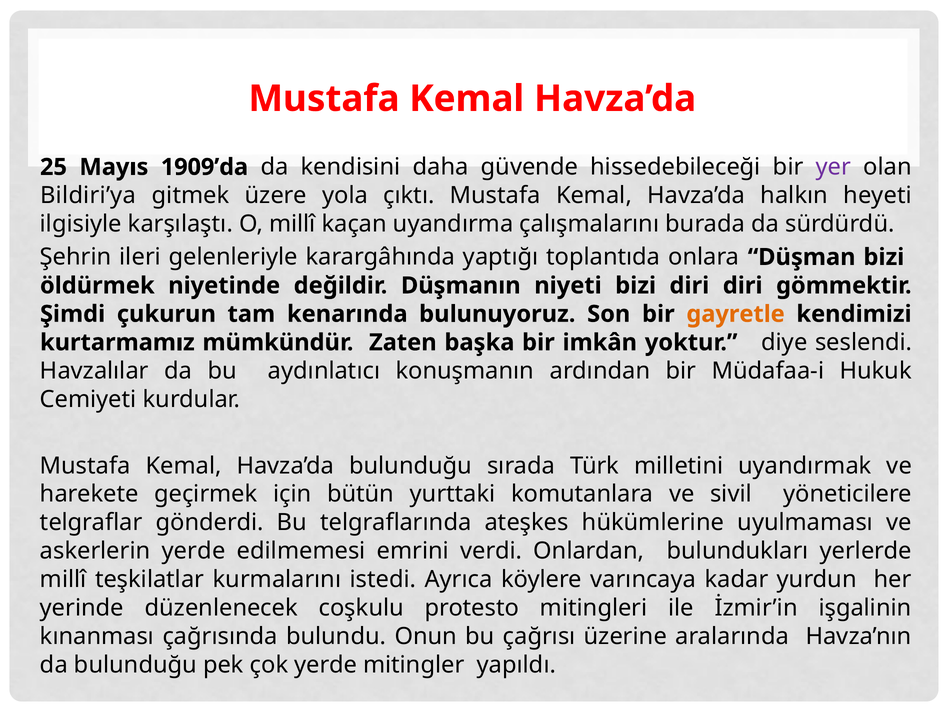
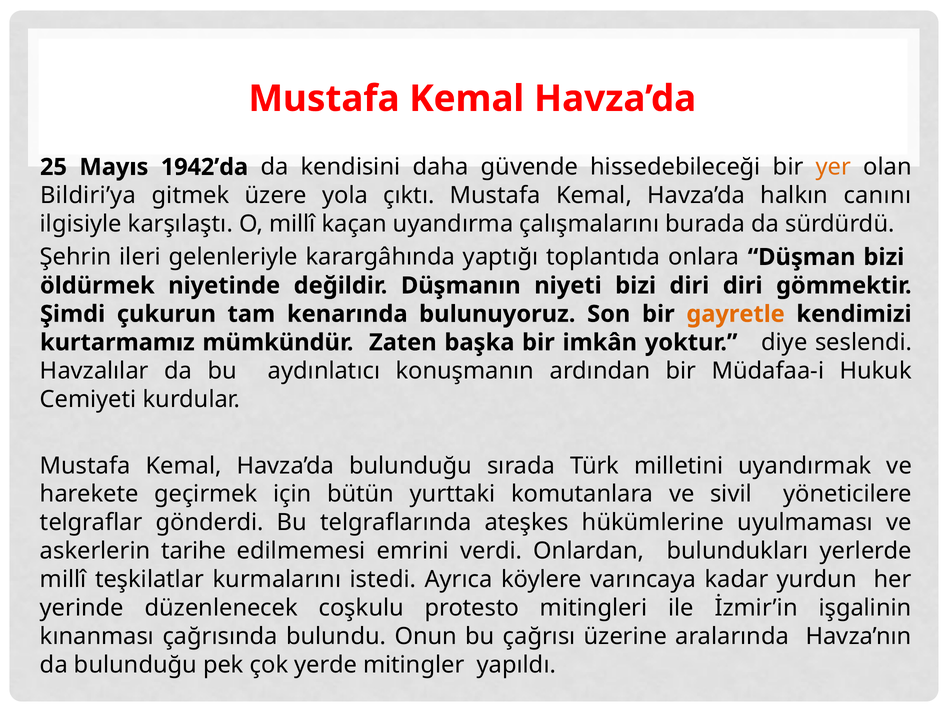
1909’da: 1909’da -> 1942’da
yer colour: purple -> orange
heyeti: heyeti -> canını
askerlerin yerde: yerde -> tarihe
